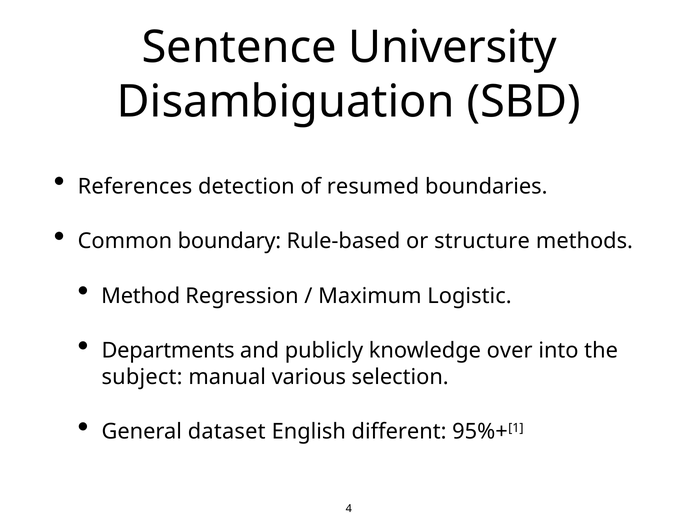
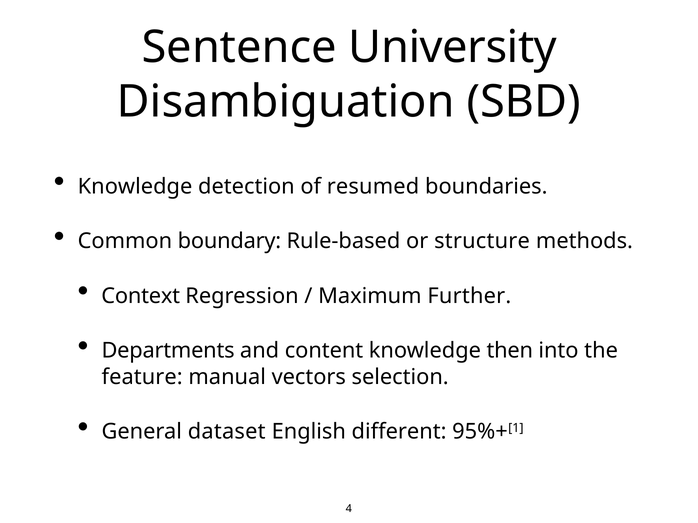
References at (135, 187): References -> Knowledge
Method: Method -> Context
Logistic: Logistic -> Further
publicly: publicly -> content
over: over -> then
subject: subject -> feature
various: various -> vectors
